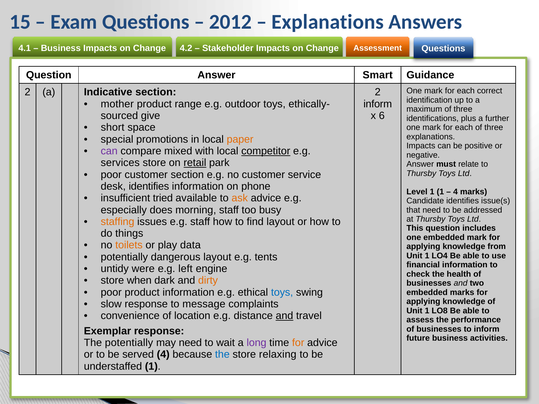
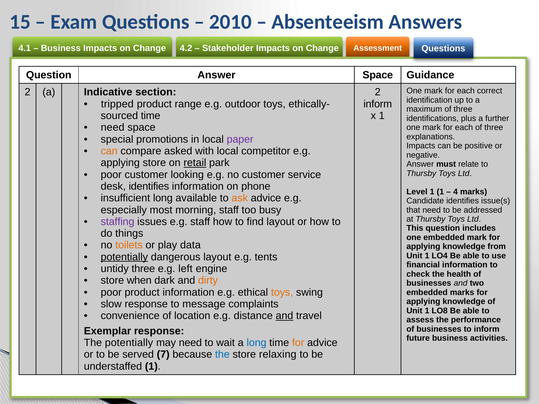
2012: 2012 -> 2010
Explanations at (328, 22): Explanations -> Absenteeism
Answer Smart: Smart -> Space
mother: mother -> tripped
give at (151, 116): give -> time
x 6: 6 -> 1
short at (113, 128): short -> need
paper colour: orange -> purple
can at (109, 151) colour: purple -> orange
mixed: mixed -> asked
competitor underline: present -> none
services at (120, 163): services -> applying
customer section: section -> looking
insufficient tried: tried -> long
does: does -> most
staffing colour: orange -> purple
potentially at (124, 257) underline: none -> present
untidy were: were -> three
toys at (282, 292) colour: blue -> orange
long at (257, 343) colour: purple -> blue
served 4: 4 -> 7
